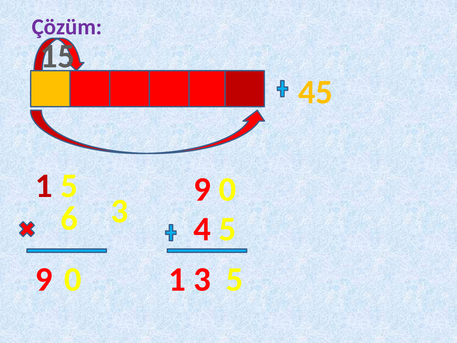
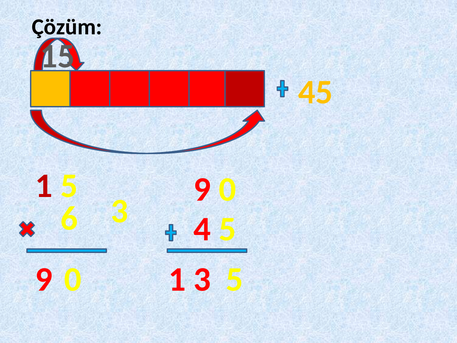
Çözüm colour: purple -> black
